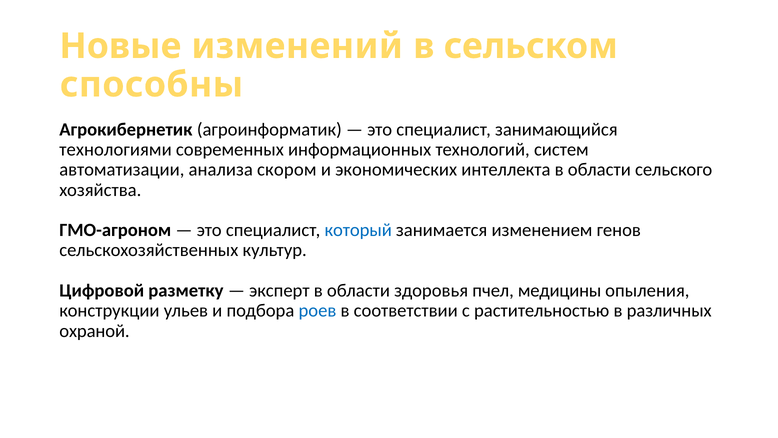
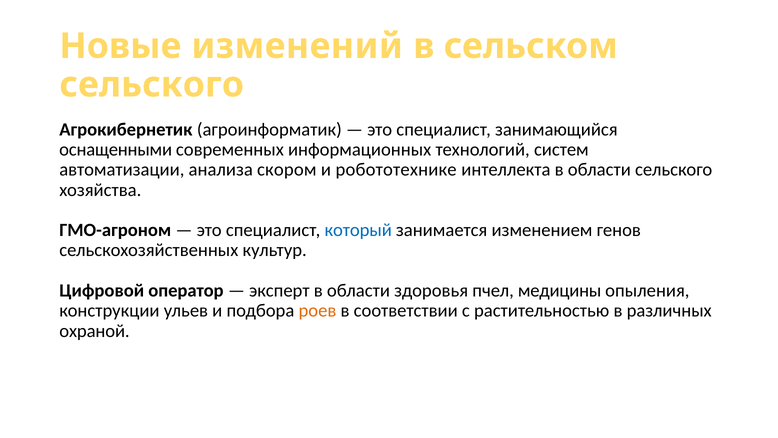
способны at (151, 85): способны -> сельского
технологиями: технологиями -> оснащенными
экономических: экономических -> робототехнике
разметку: разметку -> оператор
роев colour: blue -> orange
